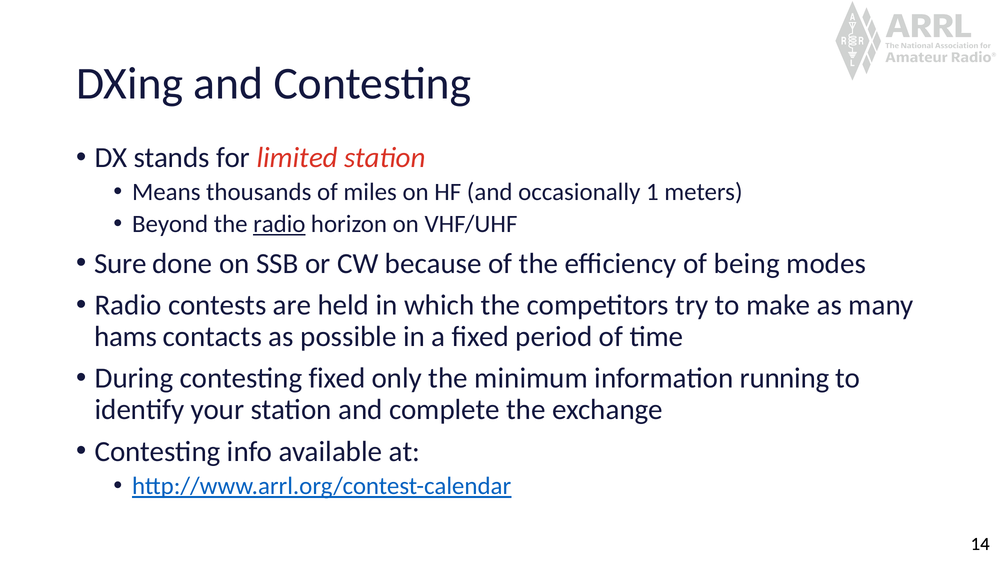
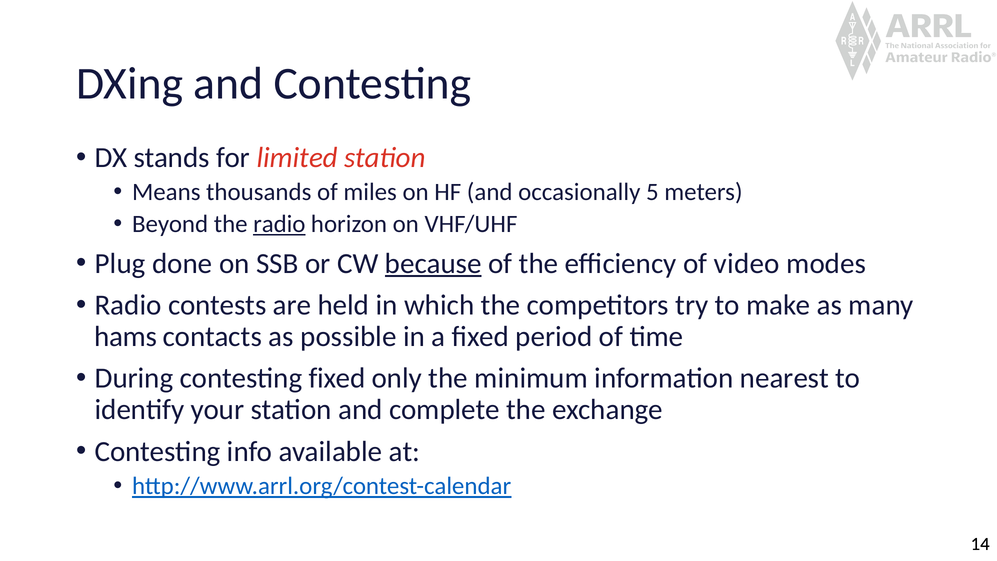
1: 1 -> 5
Sure: Sure -> Plug
because underline: none -> present
being: being -> video
running: running -> nearest
